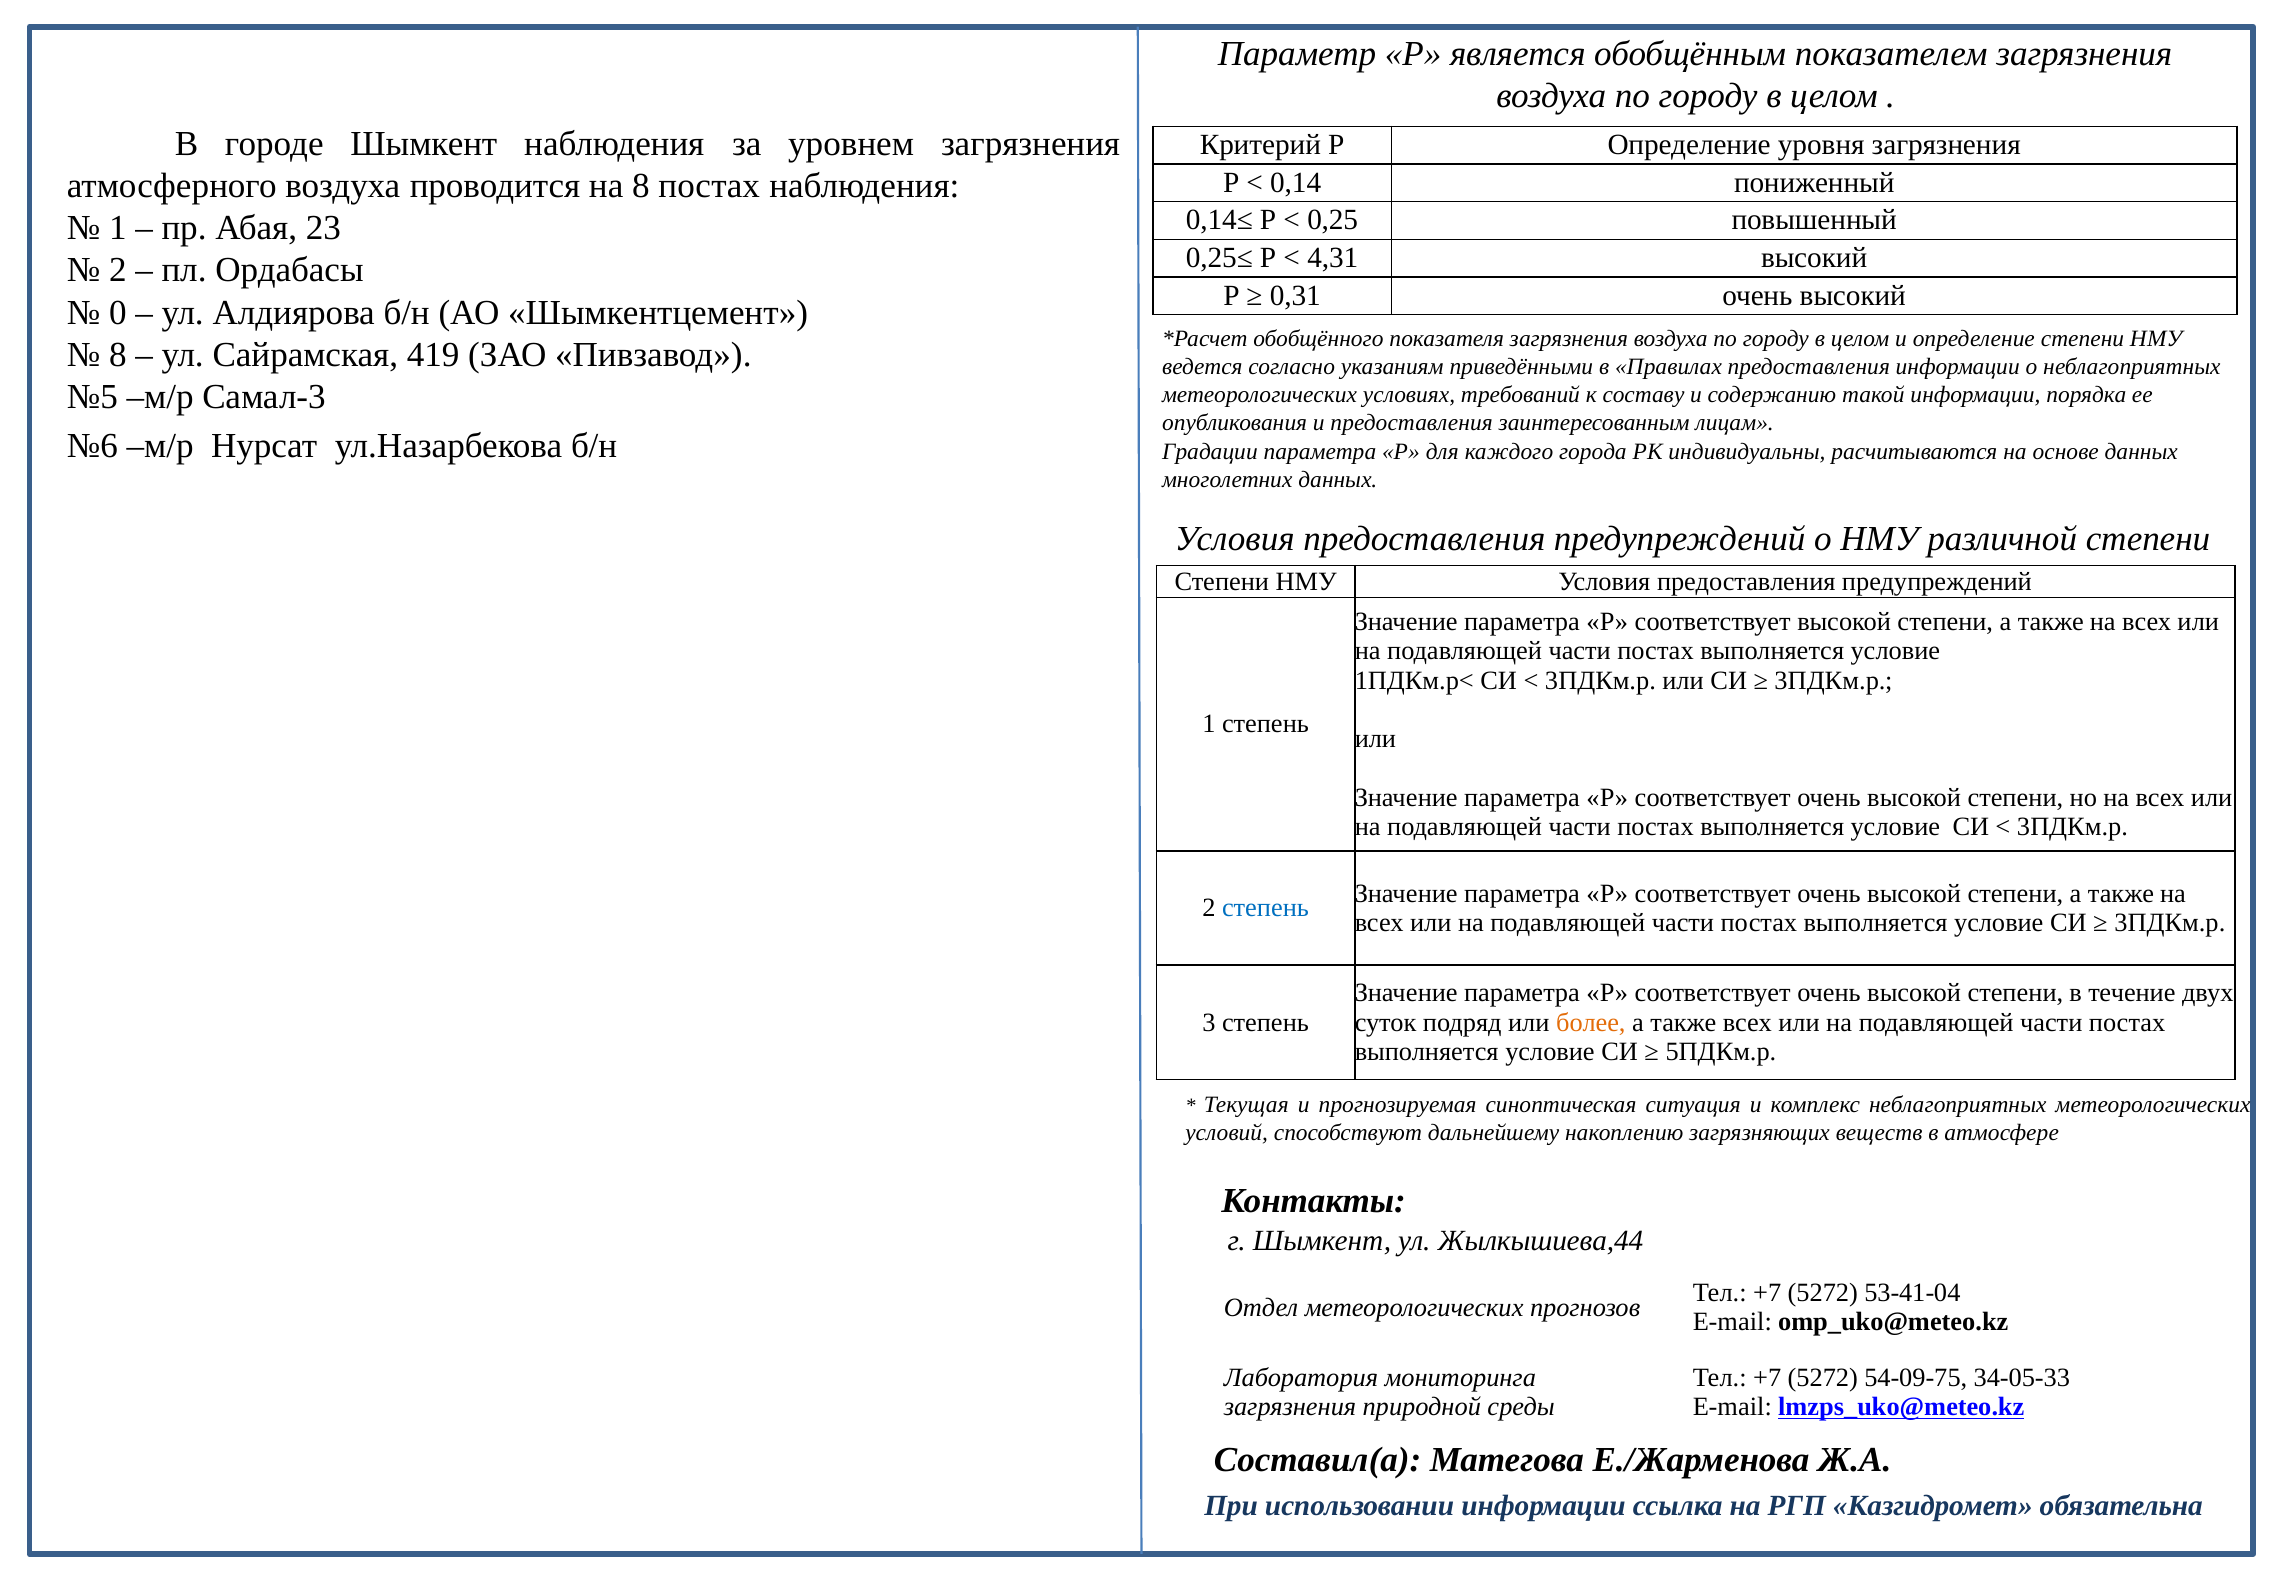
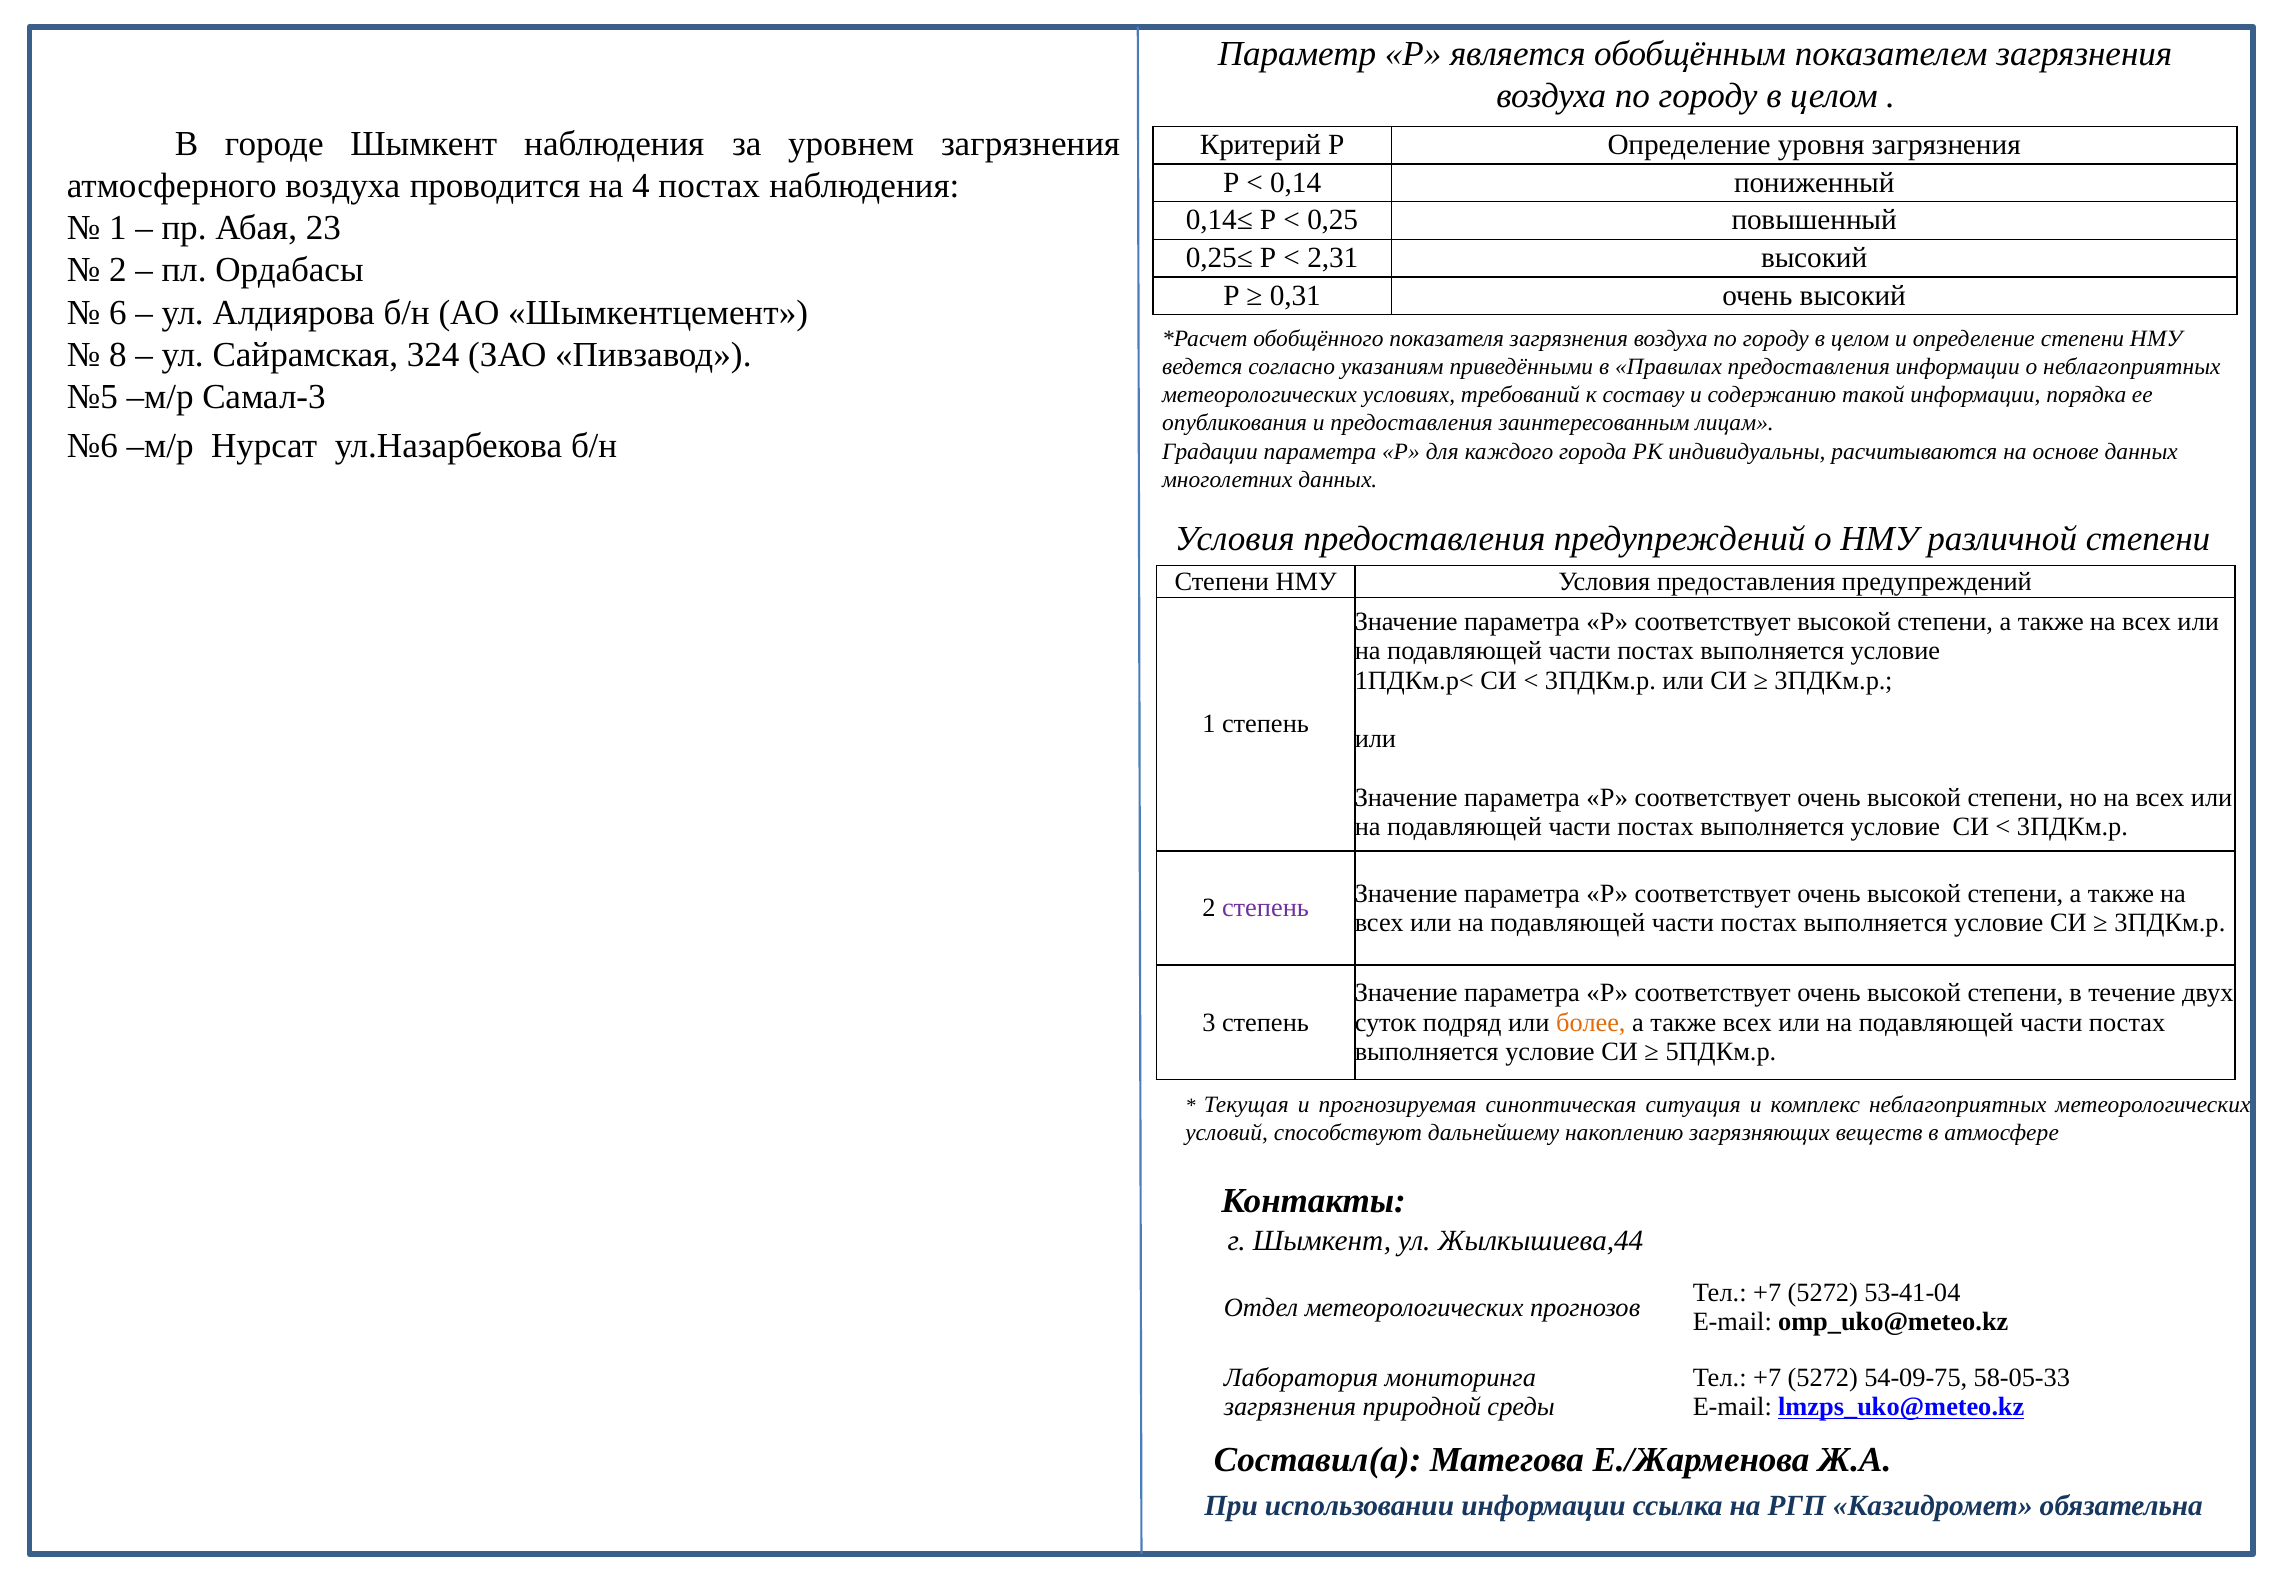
на 8: 8 -> 4
4,31: 4,31 -> 2,31
0: 0 -> 6
419: 419 -> 324
степень at (1265, 908) colour: blue -> purple
34-05-33: 34-05-33 -> 58-05-33
